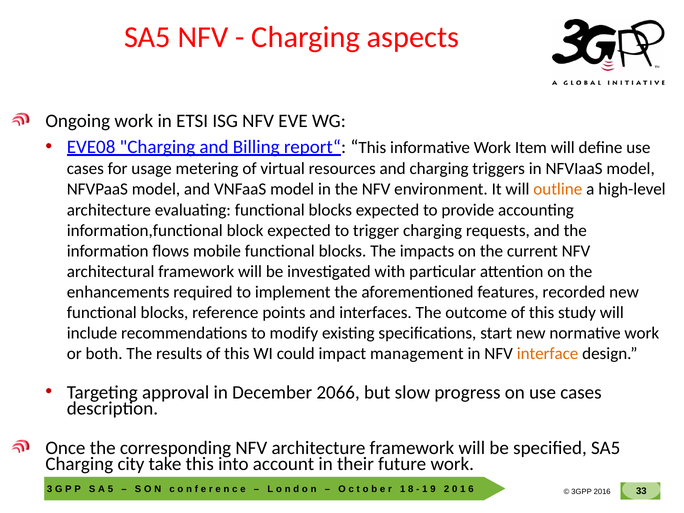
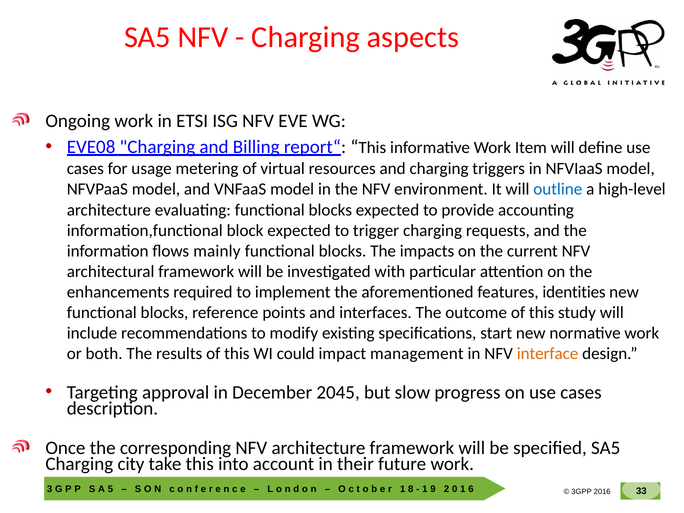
outline colour: orange -> blue
mobile: mobile -> mainly
recorded: recorded -> identities
2066: 2066 -> 2045
